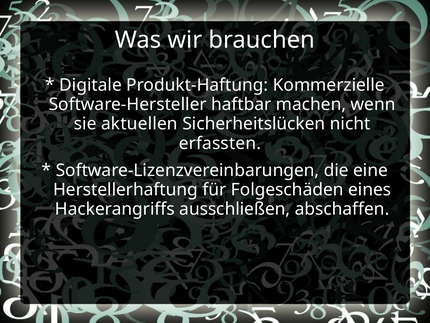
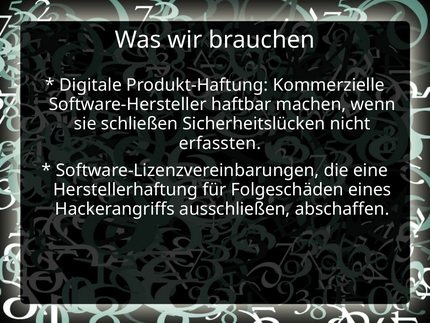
aktuellen: aktuellen -> schließen
